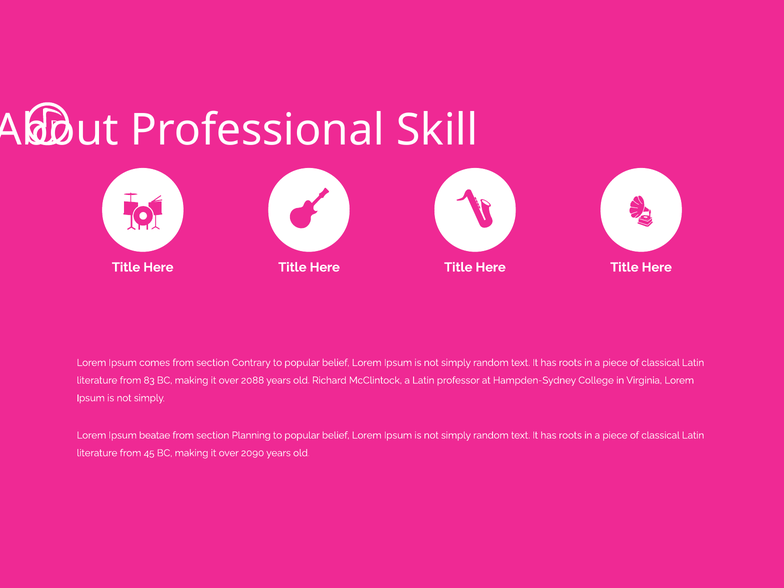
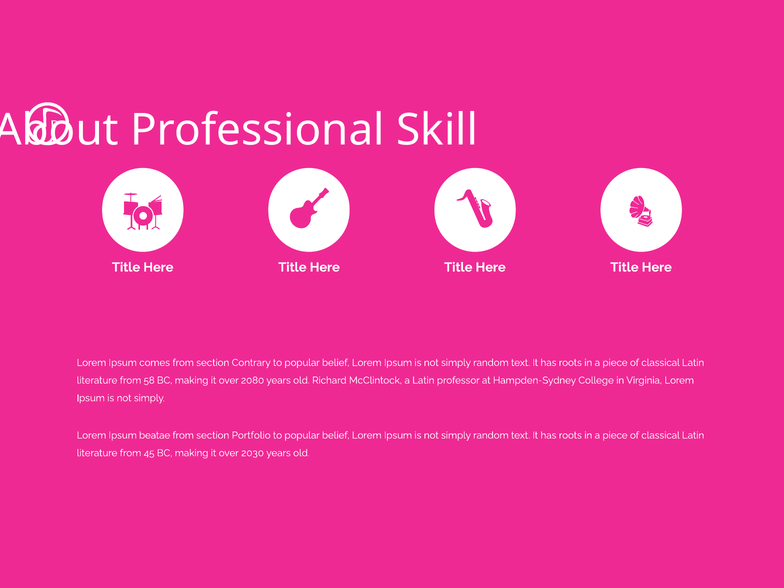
83: 83 -> 58
2088: 2088 -> 2080
Planning: Planning -> Portfolio
2090: 2090 -> 2030
